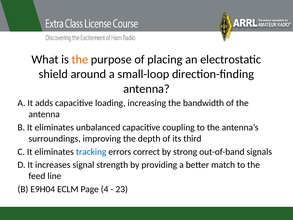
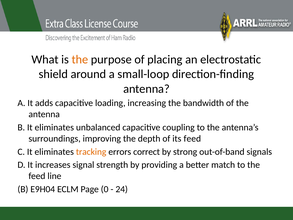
its third: third -> feed
tracking colour: blue -> orange
4: 4 -> 0
23: 23 -> 24
